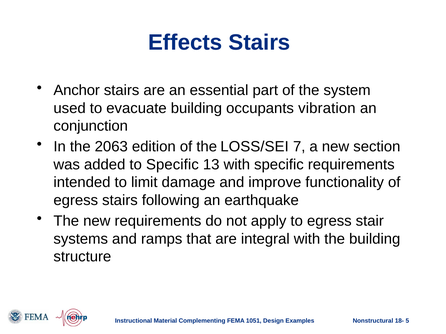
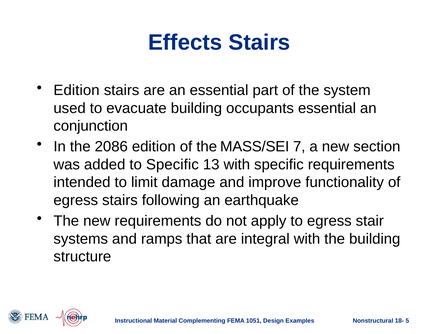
Anchor at (77, 90): Anchor -> Edition
occupants vibration: vibration -> essential
2063: 2063 -> 2086
LOSS/SEI: LOSS/SEI -> MASS/SEI
